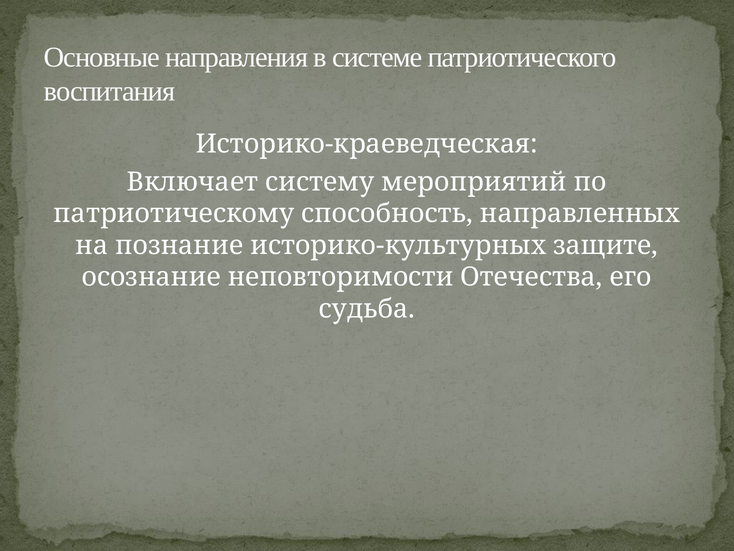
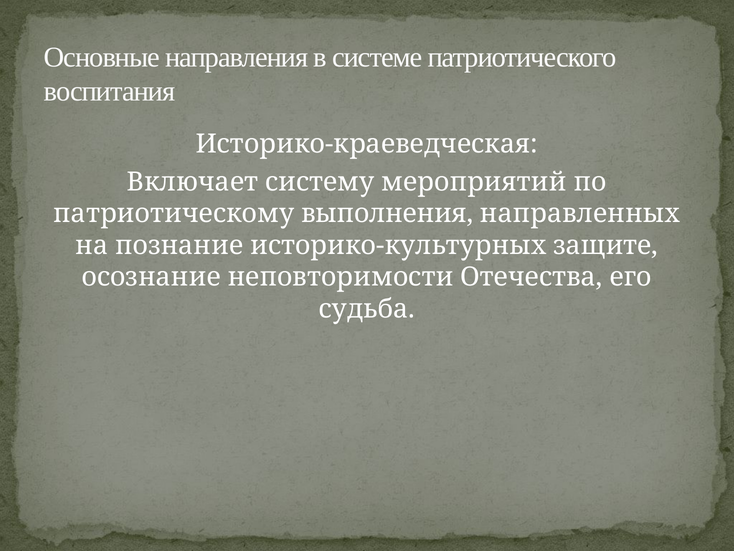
способность: способность -> выполнения
